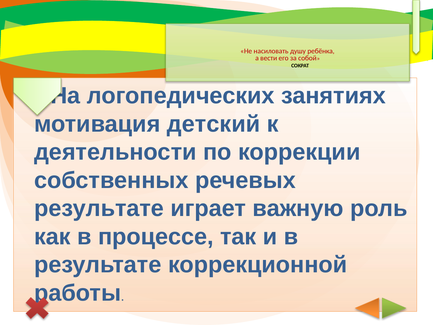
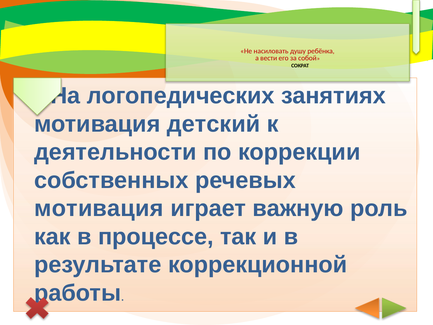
результате at (99, 208): результате -> мотивация
